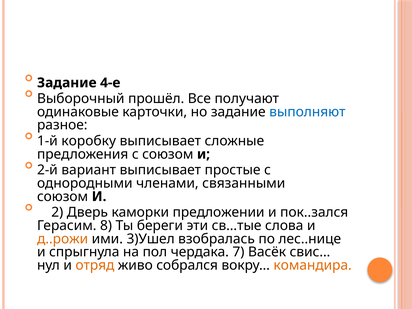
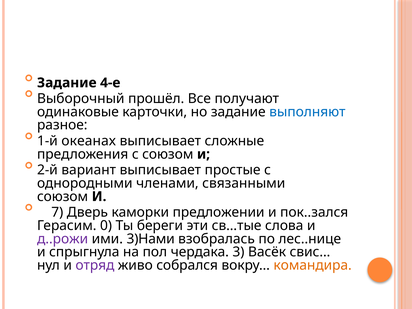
коробку: коробку -> океанах
2: 2 -> 7
8: 8 -> 0
д..рожи colour: orange -> purple
3)Ушел: 3)Ушел -> 3)Нами
7: 7 -> 3
отряд colour: orange -> purple
